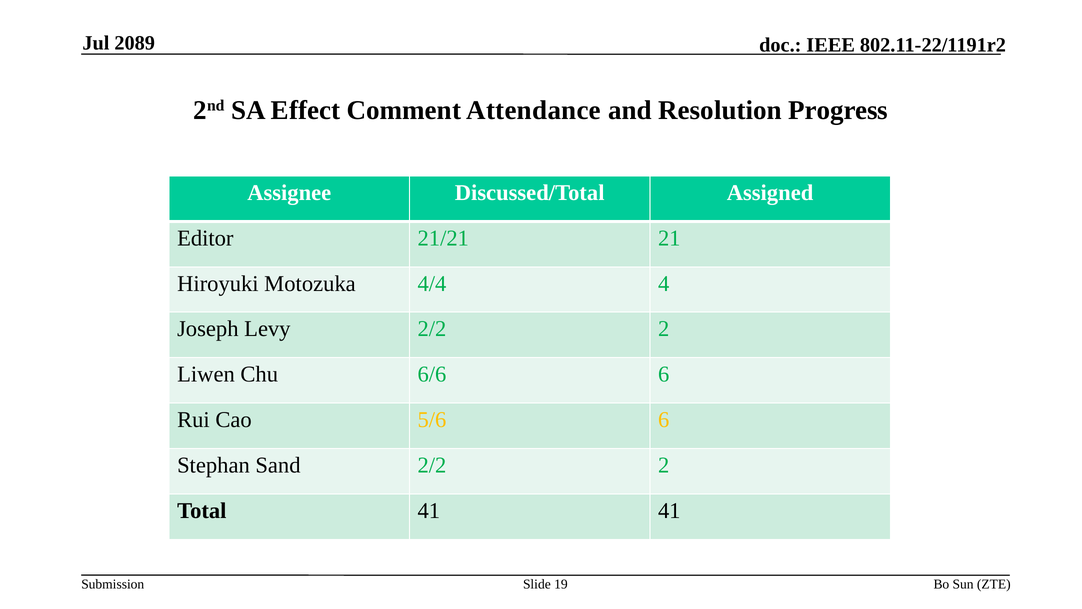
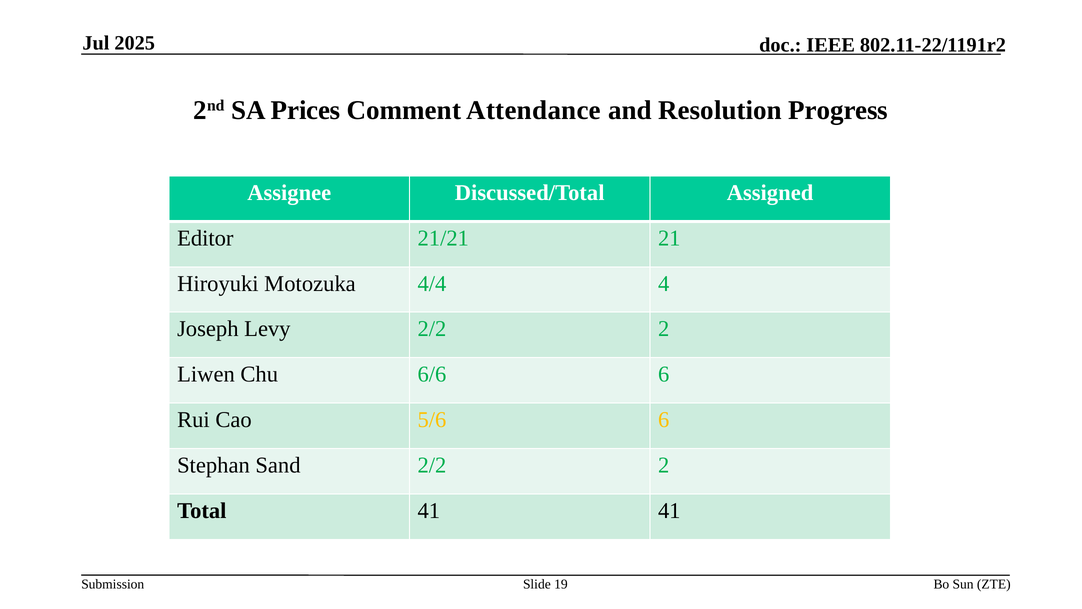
2089: 2089 -> 2025
Effect: Effect -> Prices
